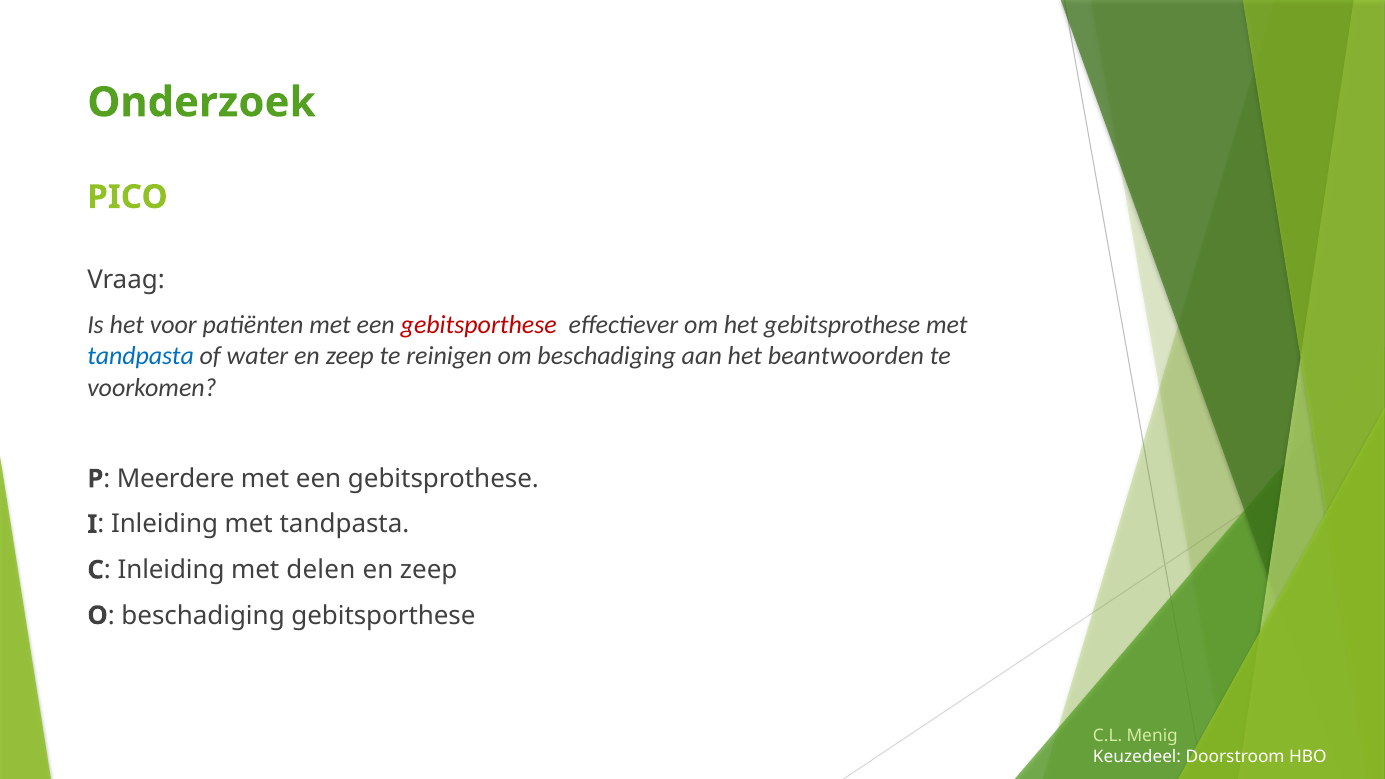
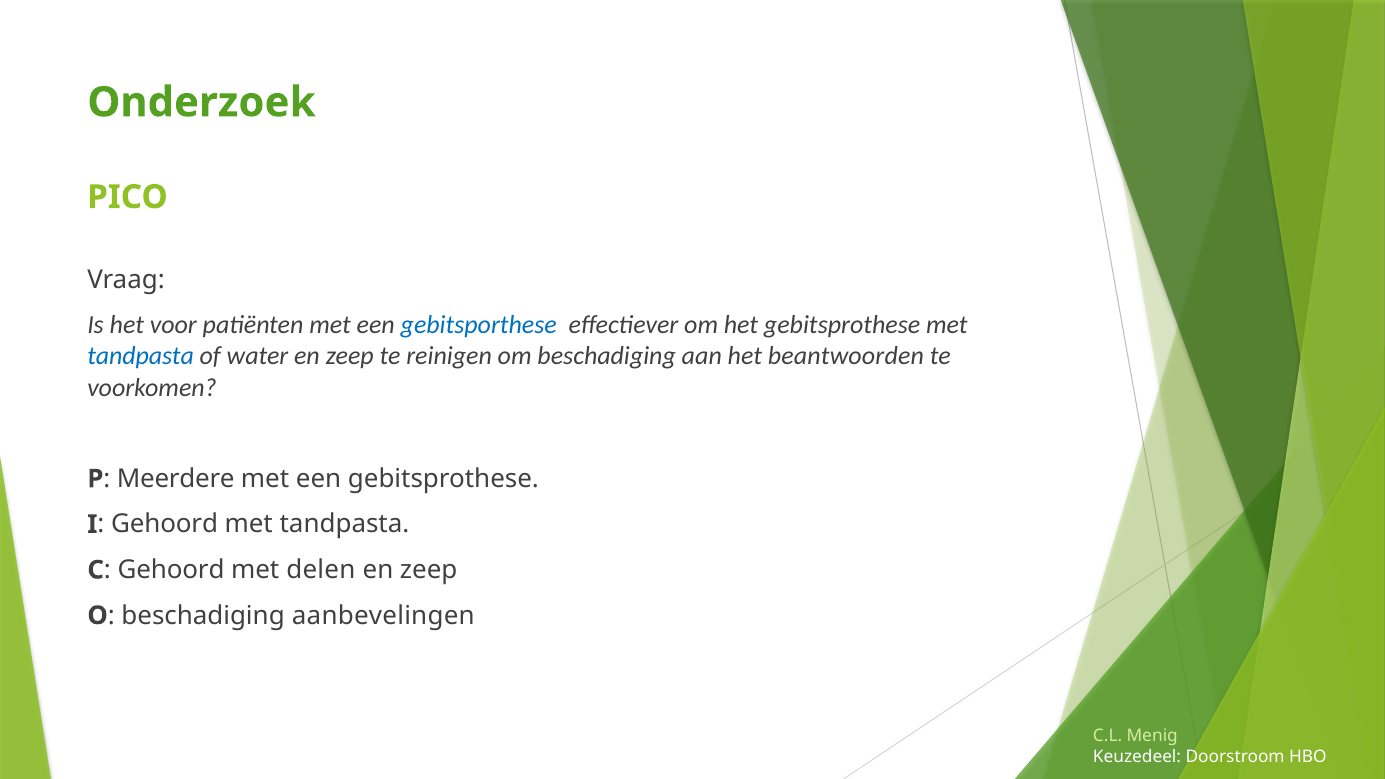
gebitsporthese at (479, 325) colour: red -> blue
Inleiding at (165, 524): Inleiding -> Gehoord
Inleiding at (171, 570): Inleiding -> Gehoord
beschadiging gebitsporthese: gebitsporthese -> aanbevelingen
